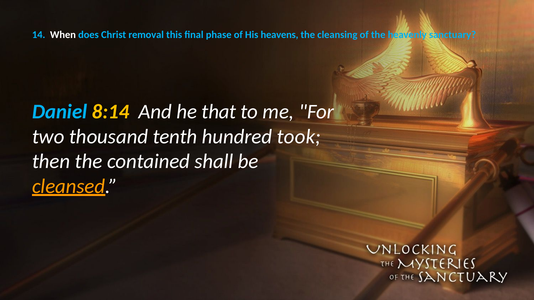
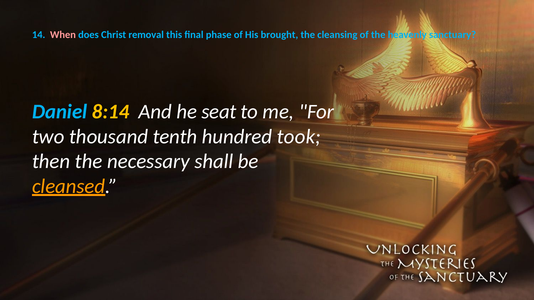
When colour: white -> pink
heavens: heavens -> brought
that: that -> seat
contained: contained -> necessary
